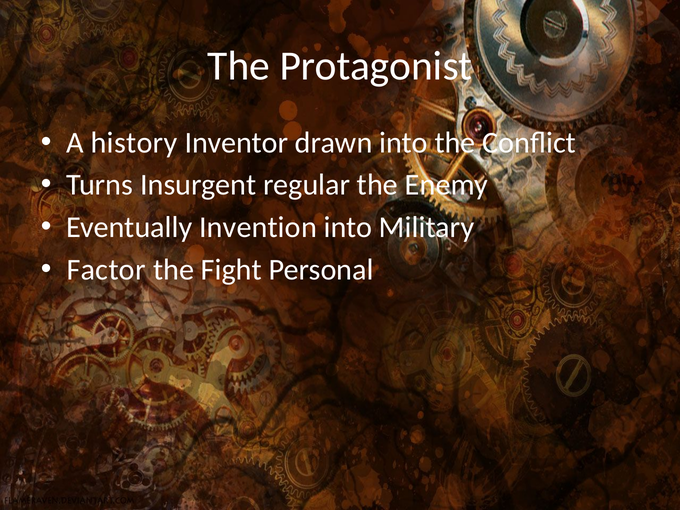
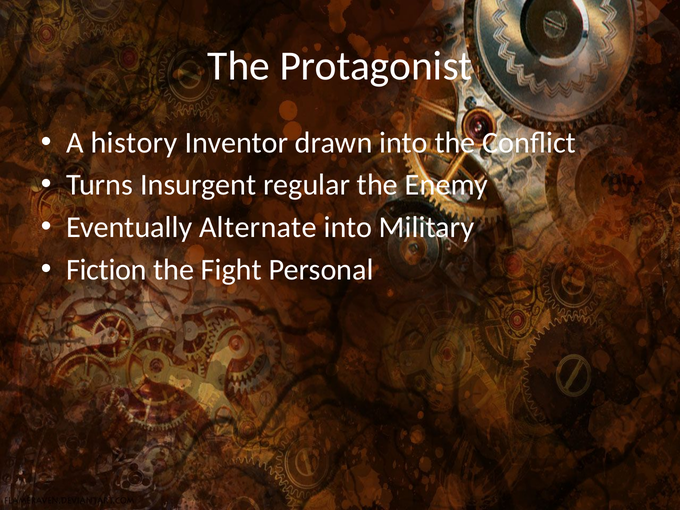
Invention: Invention -> Alternate
Factor: Factor -> Fiction
